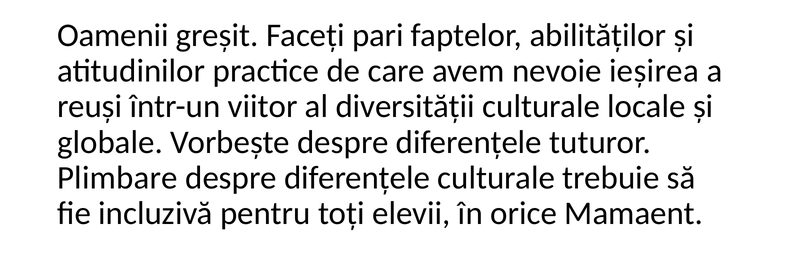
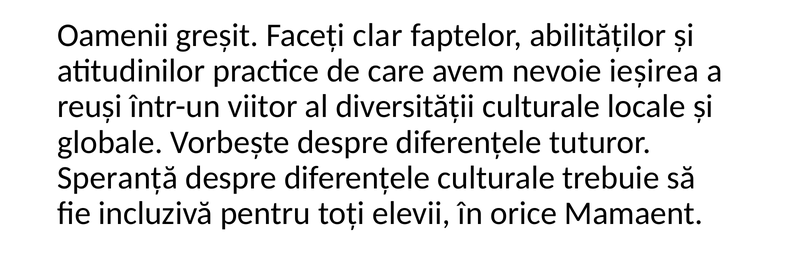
pari: pari -> clar
Plimbare: Plimbare -> Speranță
